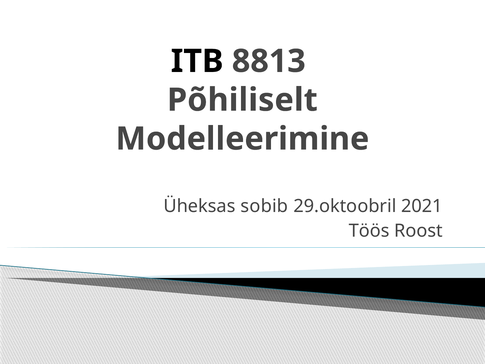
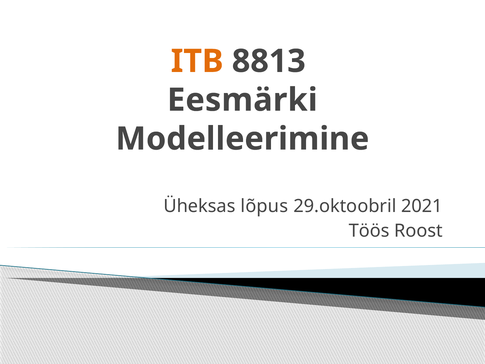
ITB colour: black -> orange
Põhiliselt: Põhiliselt -> Eesmärki
sobib: sobib -> lõpus
